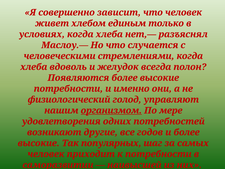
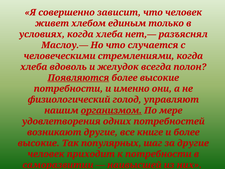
Появляются underline: none -> present
годов: годов -> книге
за самых: самых -> другие
